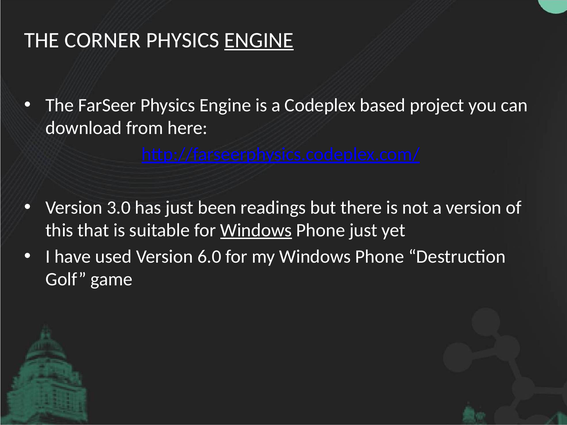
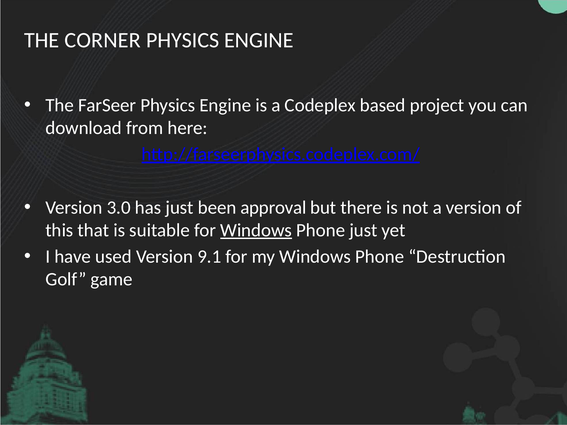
ENGINE at (259, 40) underline: present -> none
readings: readings -> approval
6.0: 6.0 -> 9.1
